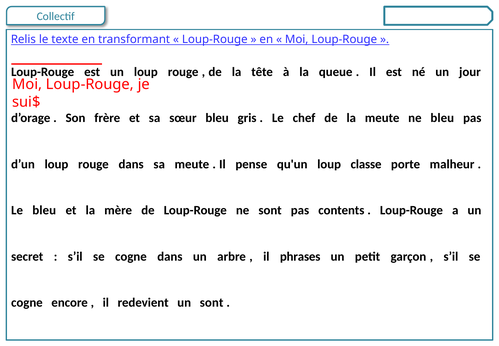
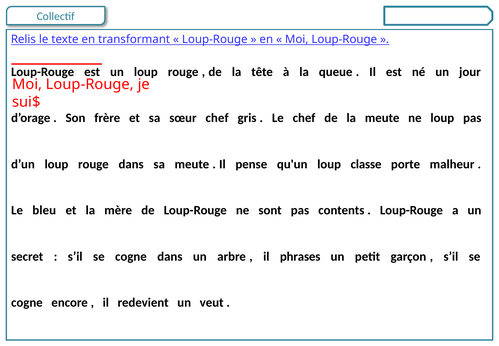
sœur bleu: bleu -> chef
ne bleu: bleu -> loup
un sont: sont -> veut
